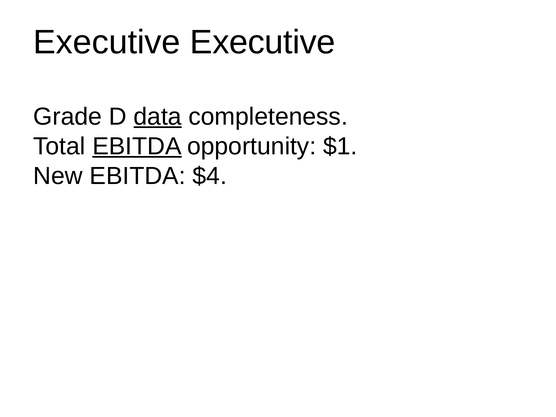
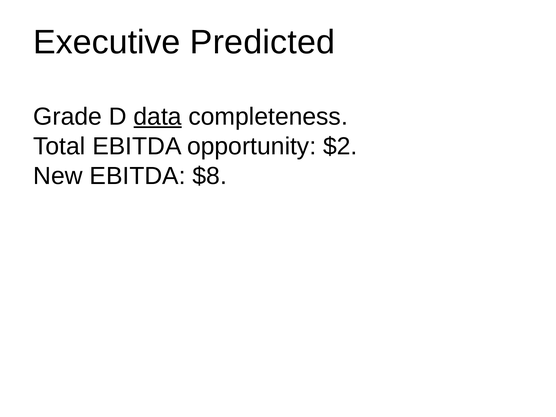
Executive Executive: Executive -> Predicted
EBITDA at (137, 146) underline: present -> none
$1: $1 -> $2
$4: $4 -> $8
